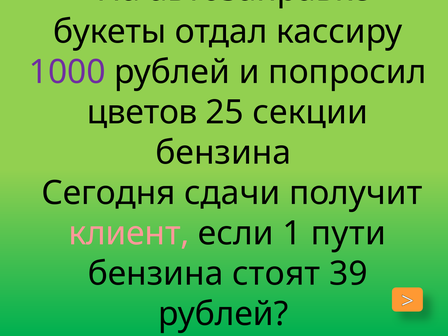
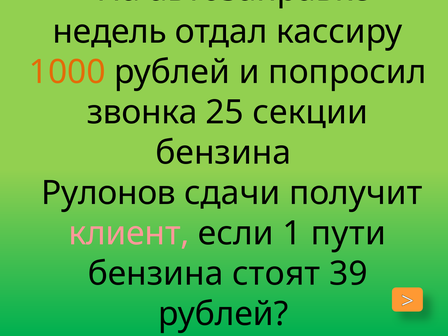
букеты: букеты -> недель
1000 colour: purple -> orange
цветов: цветов -> звонка
Сегодня: Сегодня -> Рулонов
